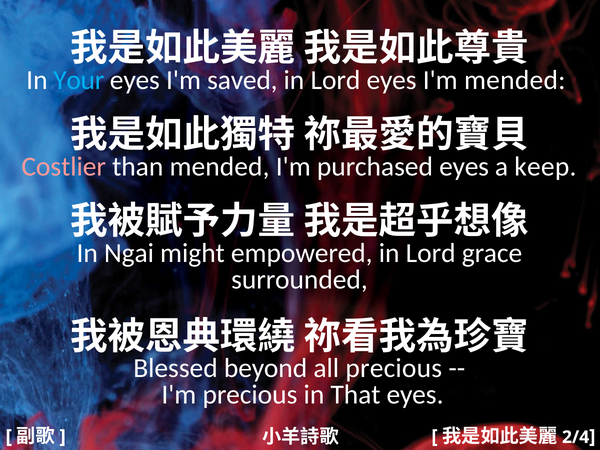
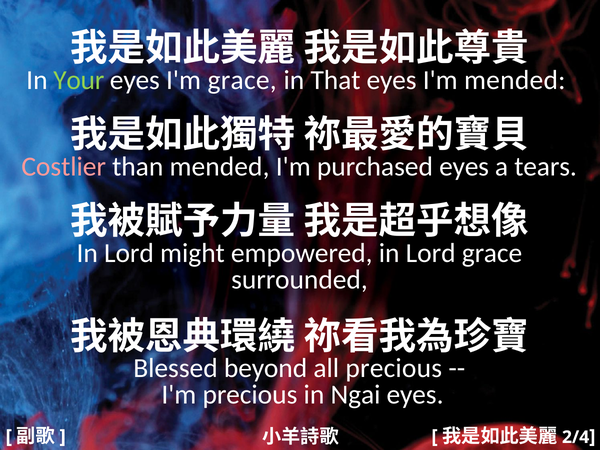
Your colour: light blue -> light green
I'm saved: saved -> grace
Lord at (335, 80): Lord -> That
keep: keep -> tears
Ngai at (129, 253): Ngai -> Lord
That: That -> Ngai
